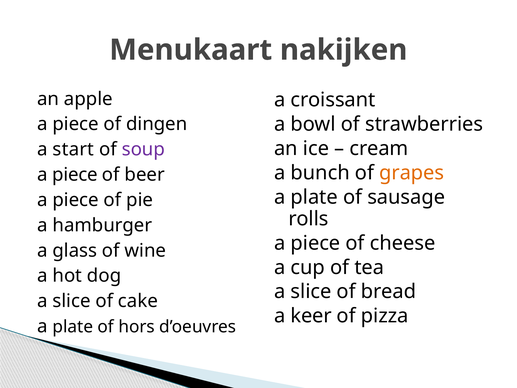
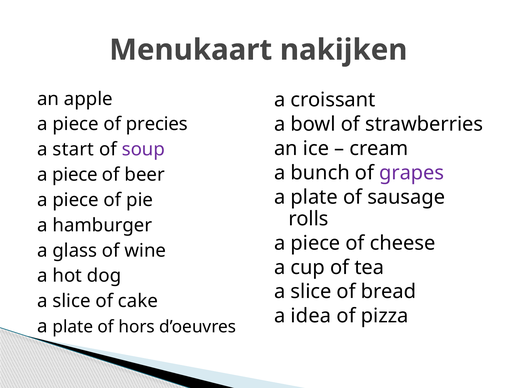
dingen: dingen -> precies
grapes colour: orange -> purple
keer: keer -> idea
